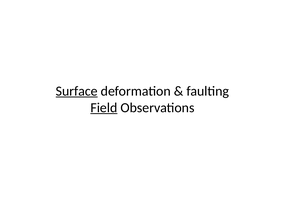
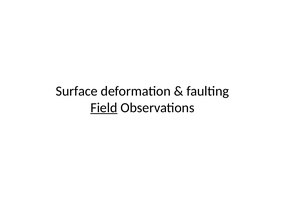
Surface underline: present -> none
